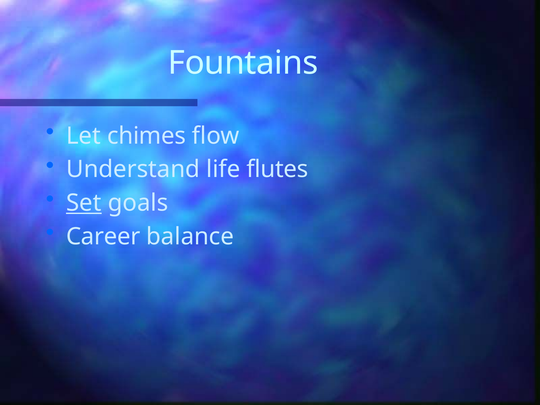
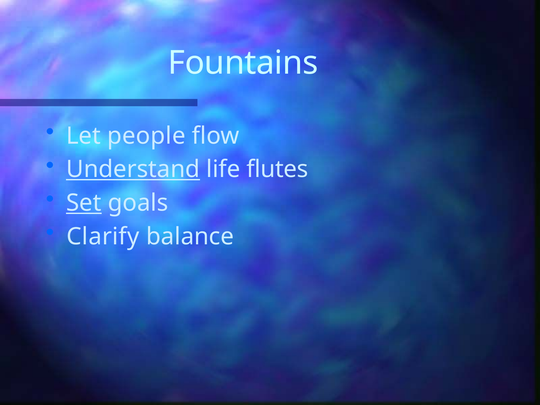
chimes: chimes -> people
Understand underline: none -> present
Career: Career -> Clarify
